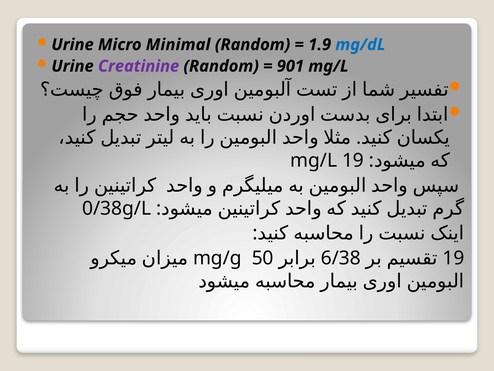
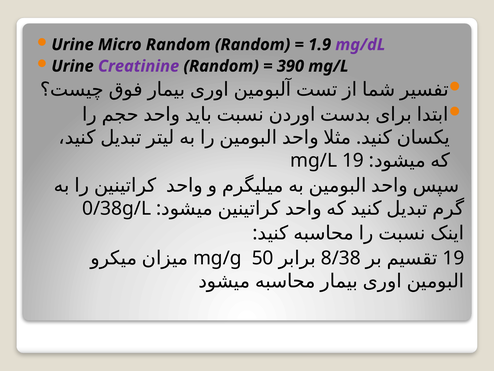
Micro Minimal: Minimal -> Random
mg/dL colour: blue -> purple
901: 901 -> 390
6/38: 6/38 -> 8/38
